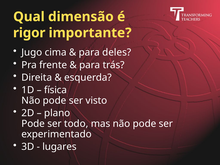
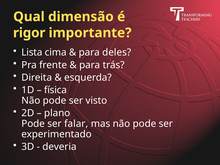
Jugo: Jugo -> Lista
todo: todo -> falar
lugares: lugares -> deveria
